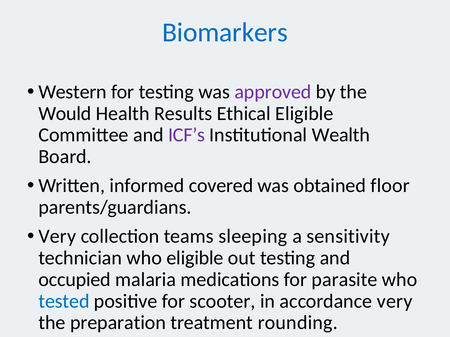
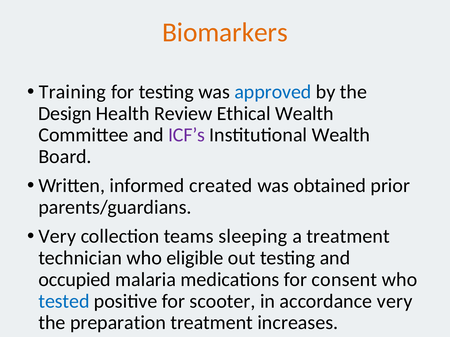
Biomarkers colour: blue -> orange
Western: Western -> Training
approved colour: purple -> blue
Would: Would -> Design
Results: Results -> Review
Ethical Eligible: Eligible -> Wealth
covered: covered -> created
floor: floor -> prior
a sensitivity: sensitivity -> treatment
parasite: parasite -> consent
rounding: rounding -> increases
